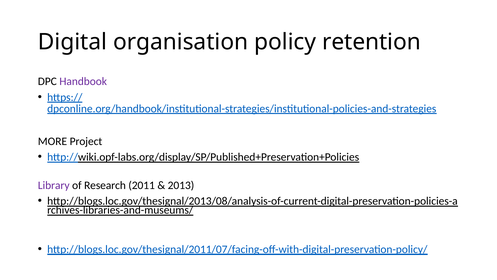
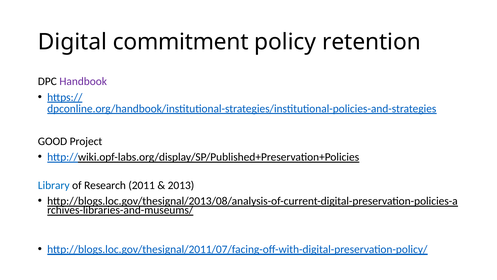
organisation: organisation -> commitment
MORE: MORE -> GOOD
Library colour: purple -> blue
